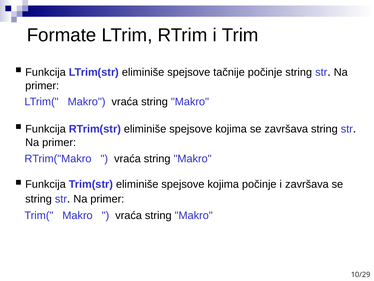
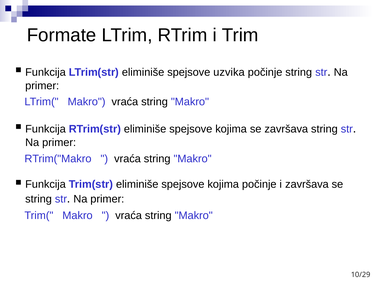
tačnije: tačnije -> uzvika
